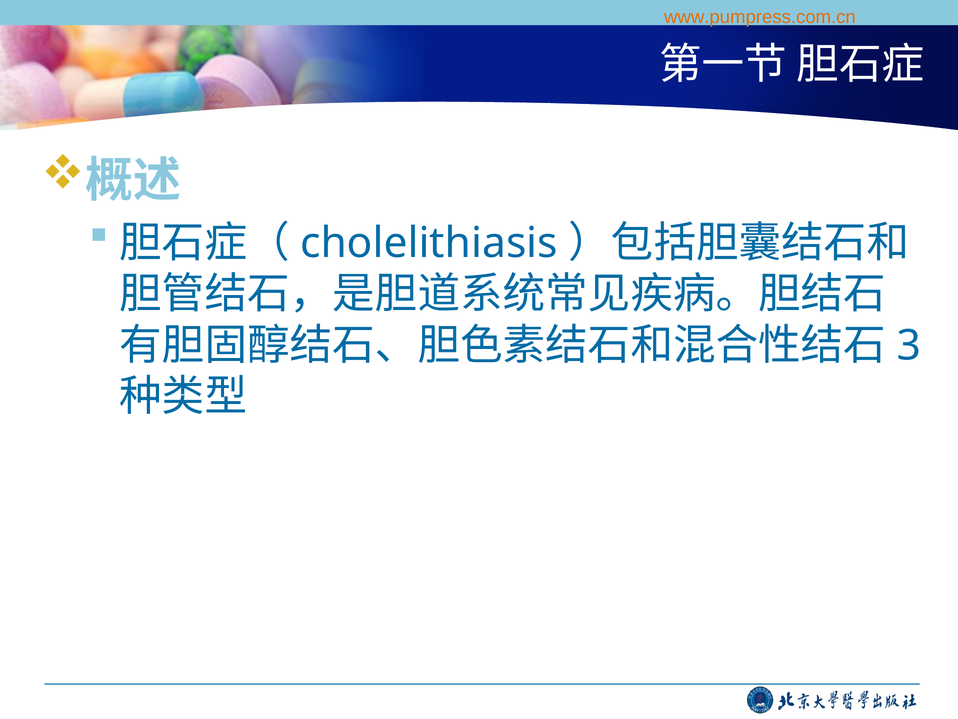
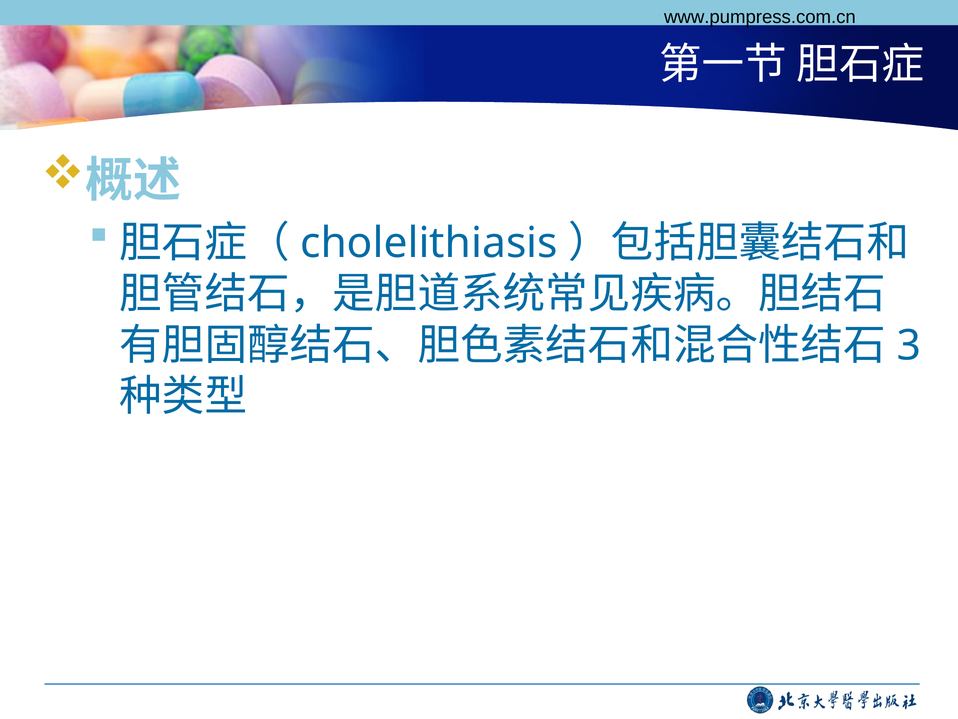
www.pumpress.com.cn colour: orange -> black
